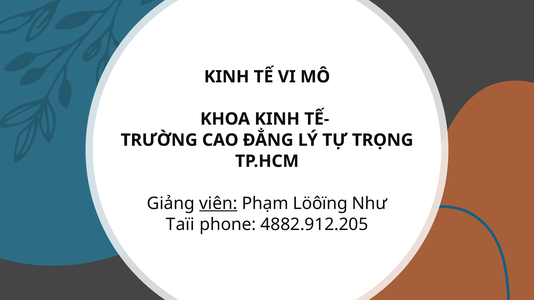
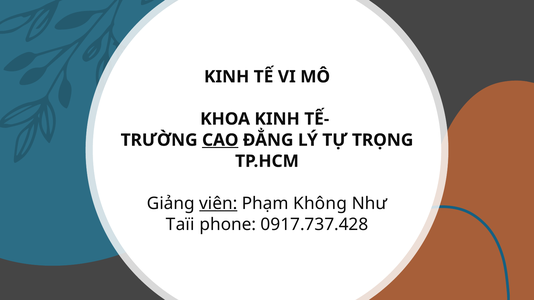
CAO underline: none -> present
Löôïng: Löôïng -> Không
4882.912.205: 4882.912.205 -> 0917.737.428
